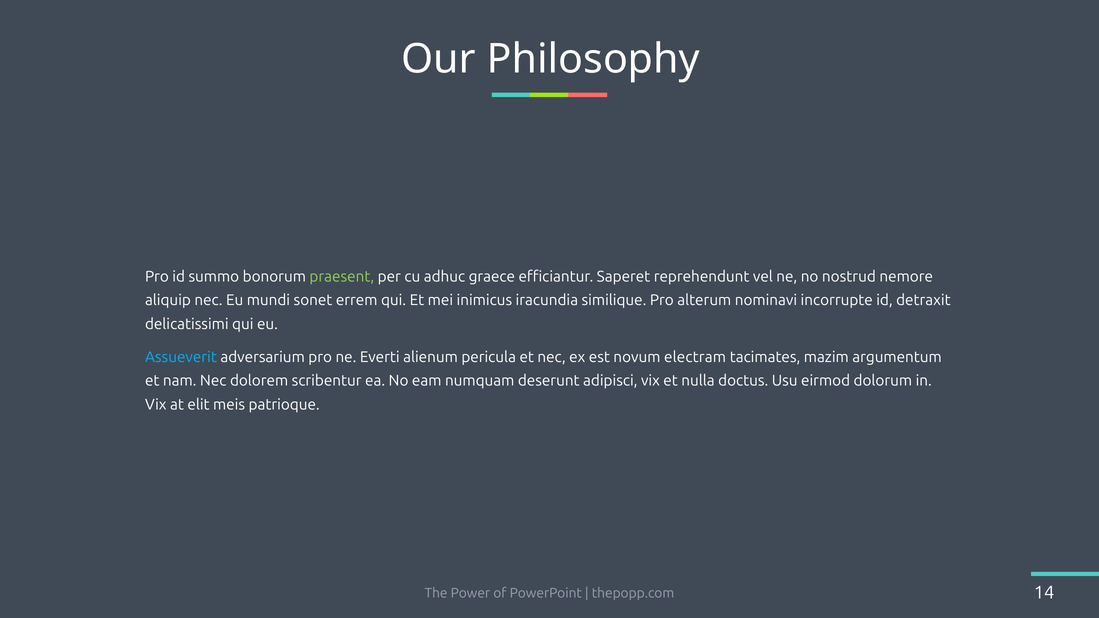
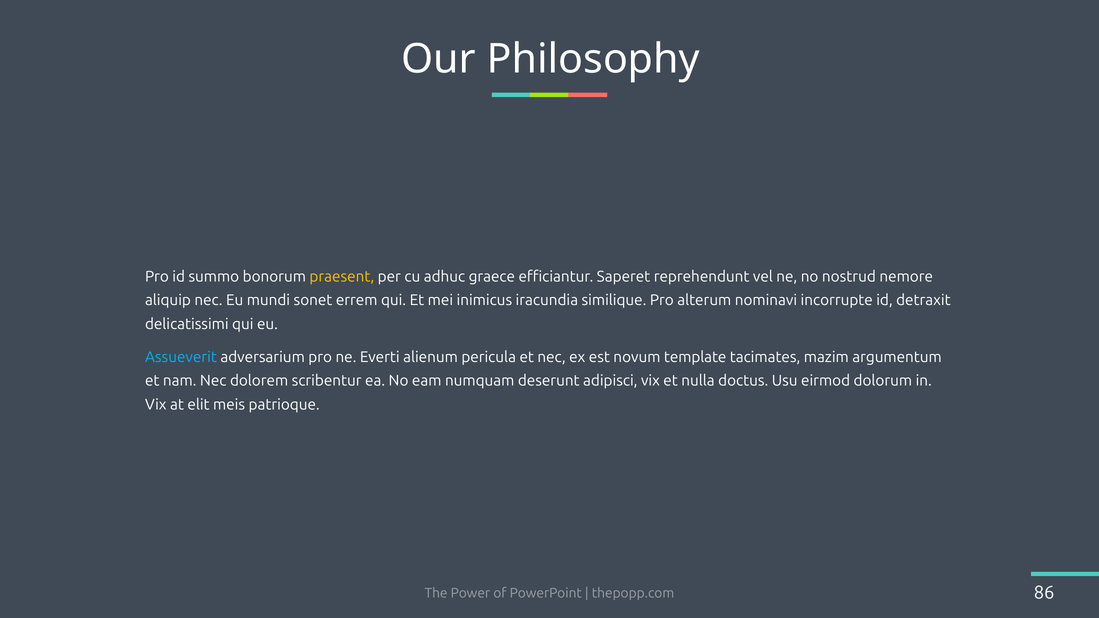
praesent colour: light green -> yellow
electram: electram -> template
14: 14 -> 86
